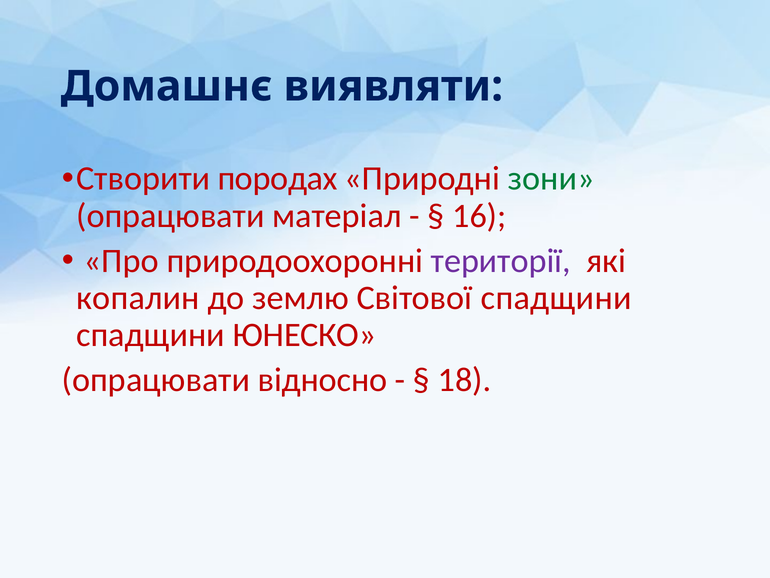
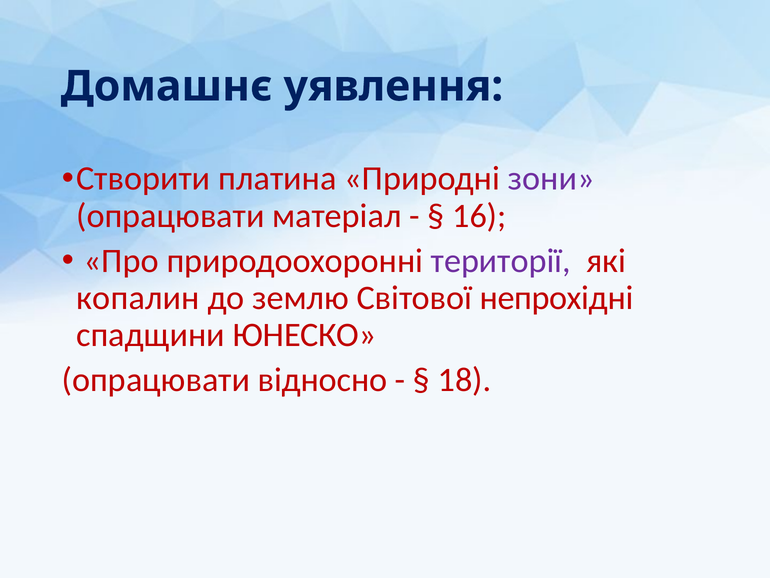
виявляти: виявляти -> уявлення
породах: породах -> платина
зони colour: green -> purple
Світової спадщини: спадщини -> непрохідні
